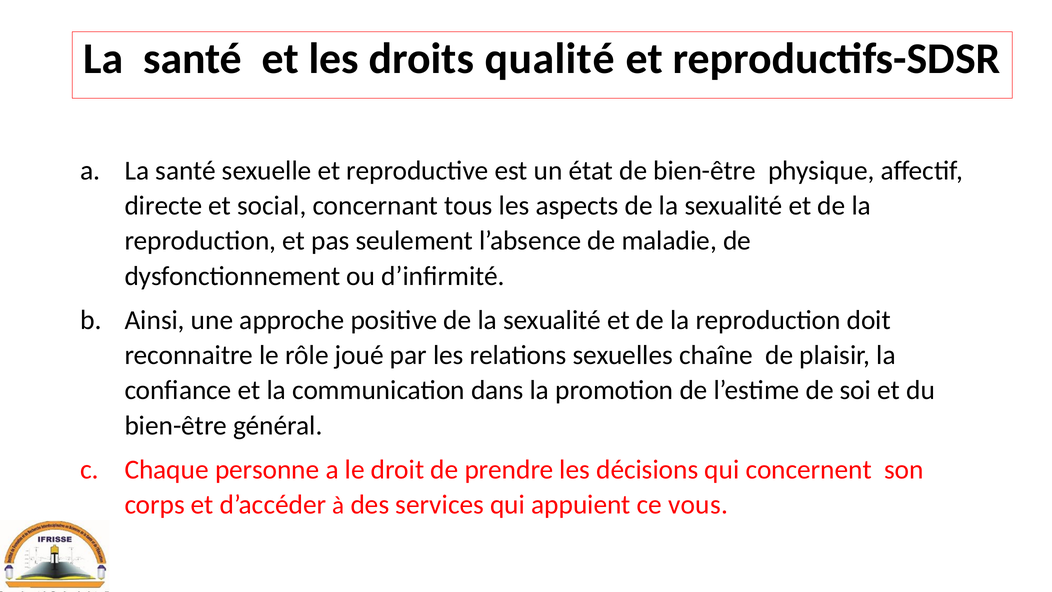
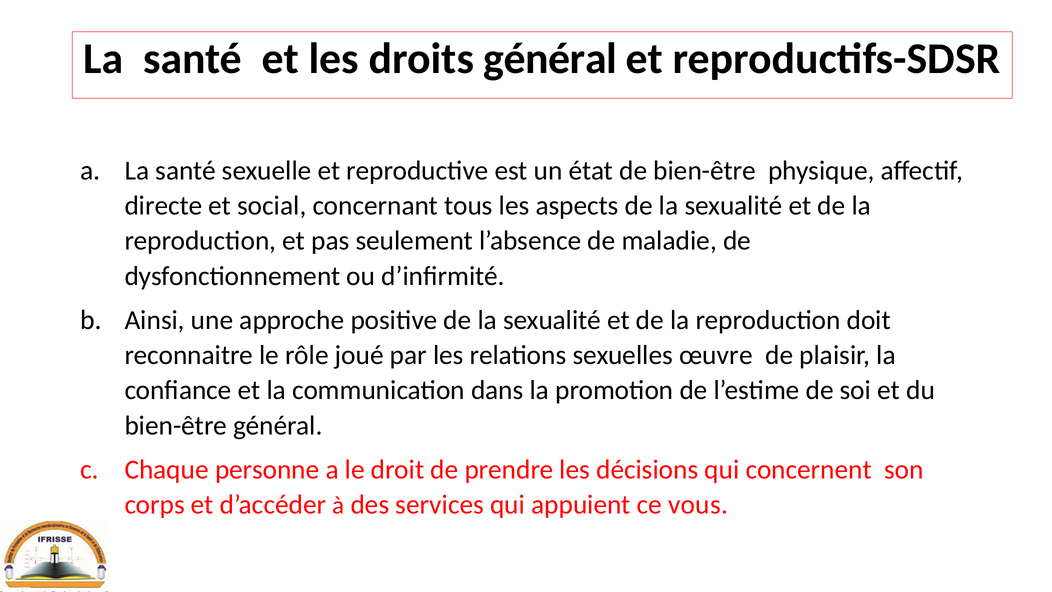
droits qualité: qualité -> général
chaîne: chaîne -> œuvre
